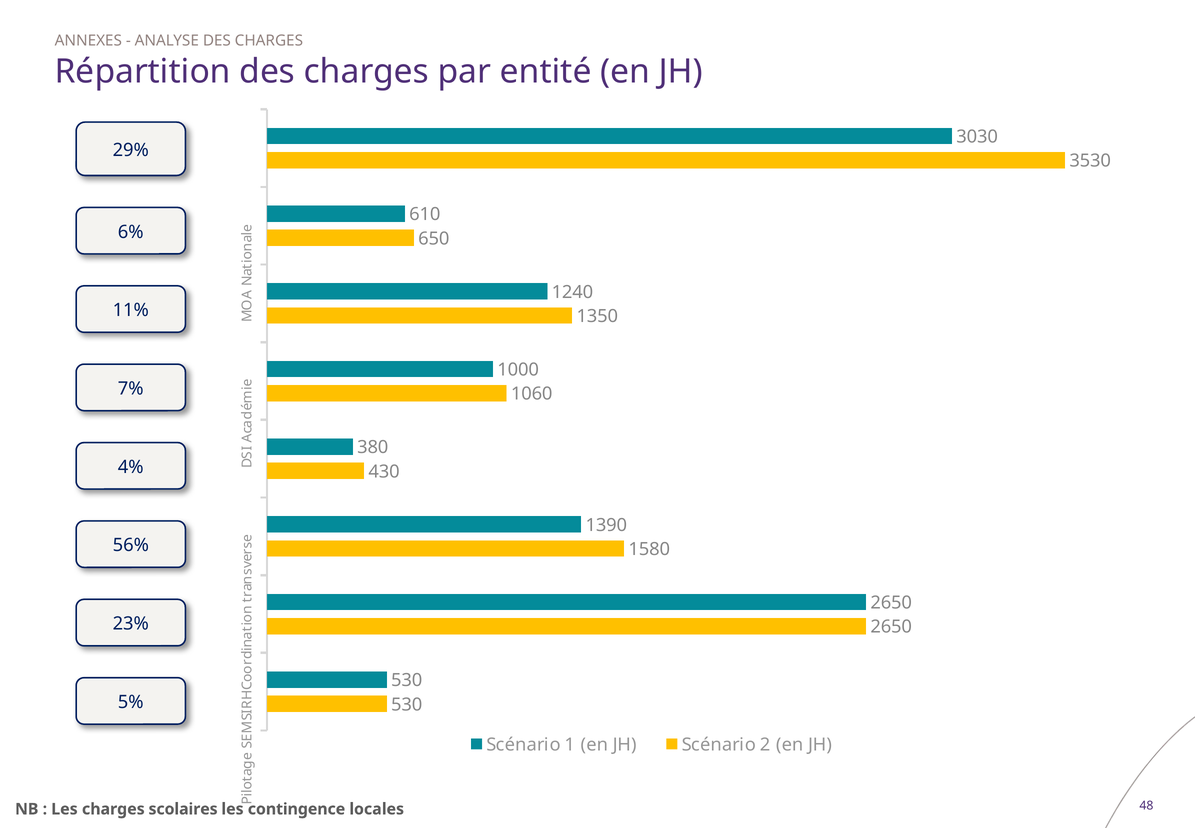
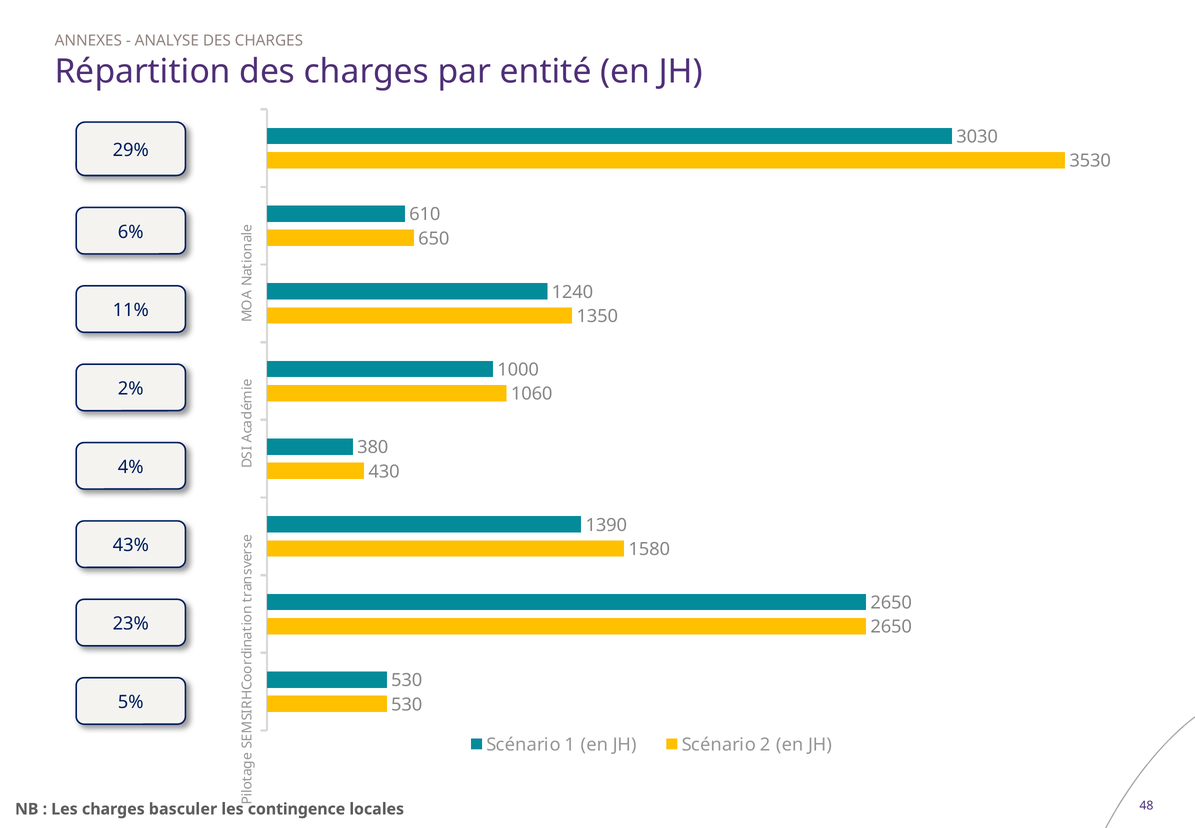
7%: 7% -> 2%
56%: 56% -> 43%
scolaires: scolaires -> basculer
